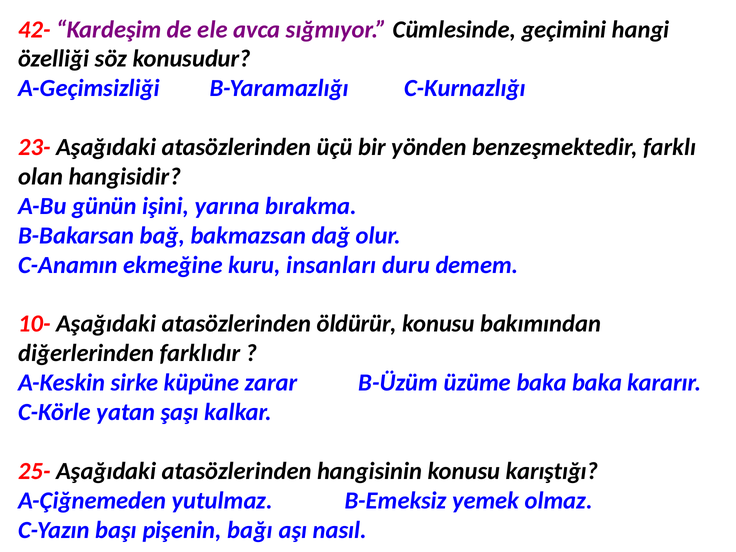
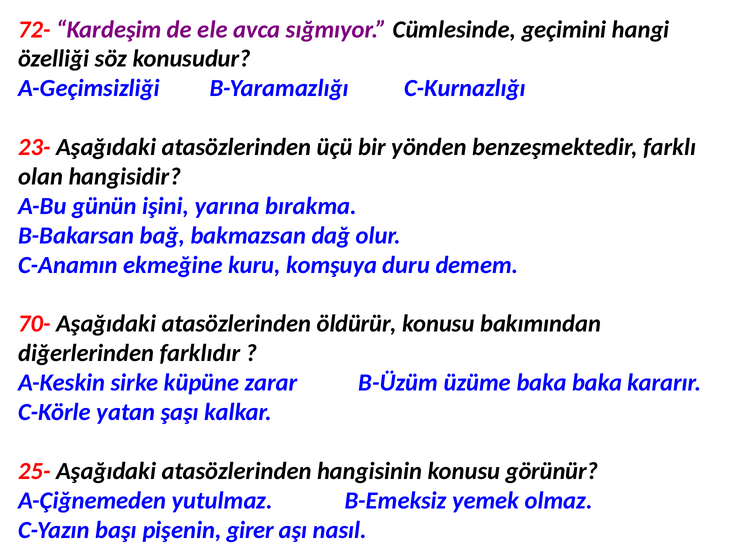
42-: 42- -> 72-
insanları: insanları -> komşuya
10-: 10- -> 70-
karıştığı: karıştığı -> görünür
bağı: bağı -> girer
